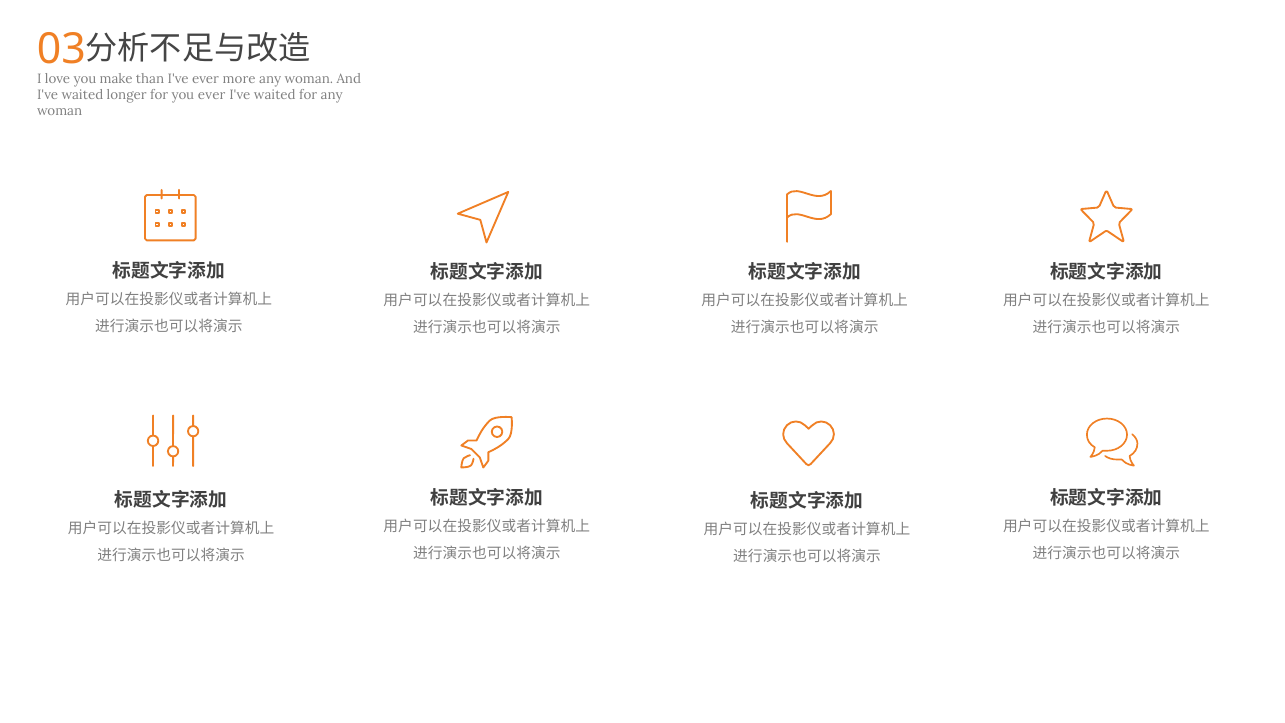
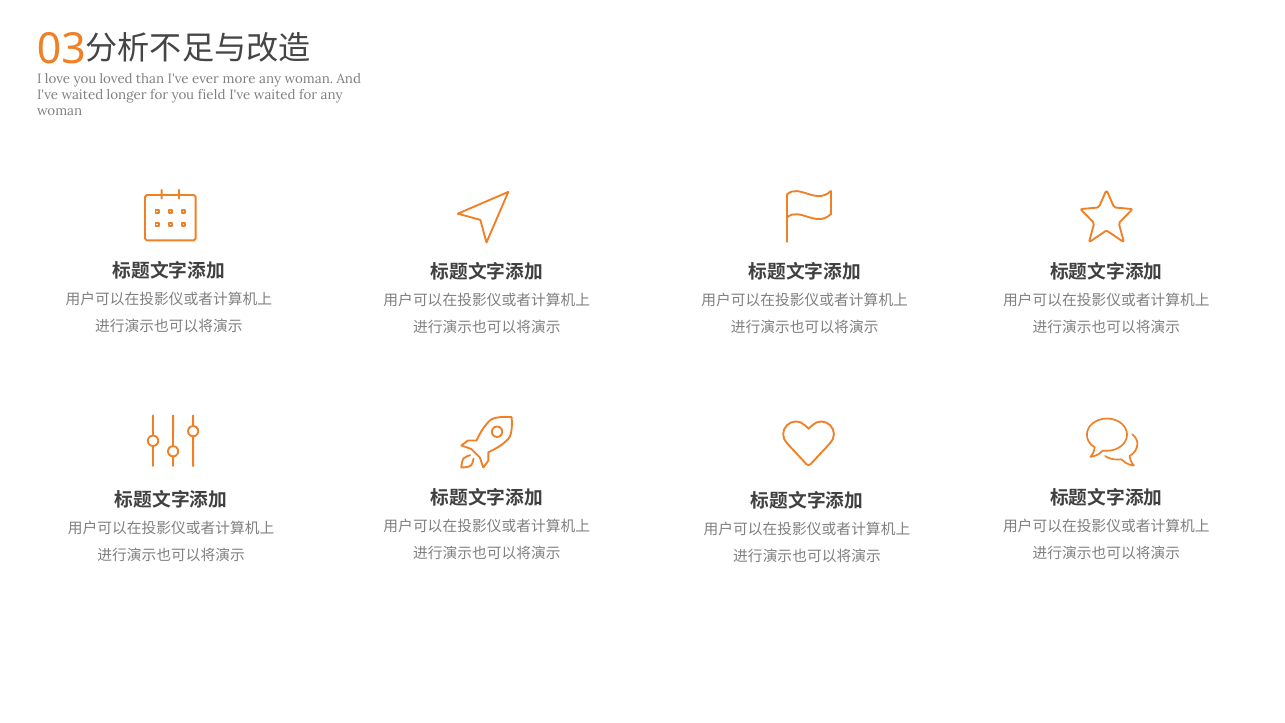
make: make -> loved
you ever: ever -> field
